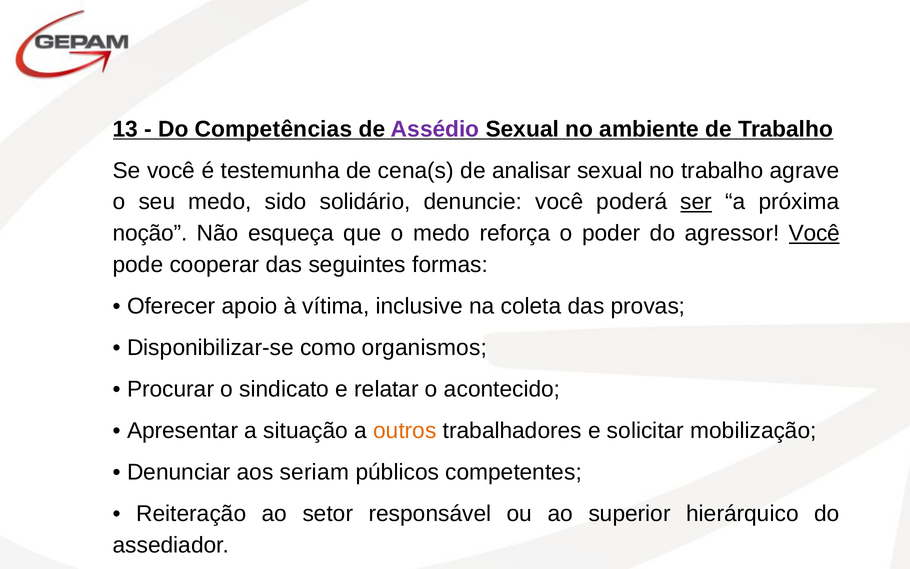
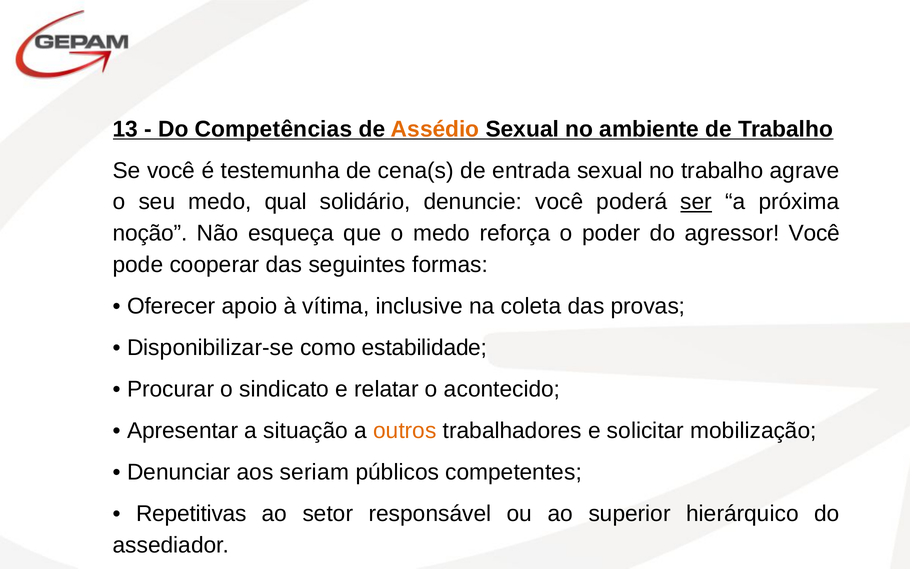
Assédio colour: purple -> orange
analisar: analisar -> entrada
sido: sido -> qual
Você at (814, 233) underline: present -> none
organismos: organismos -> estabilidade
Reiteração: Reiteração -> Repetitivas
